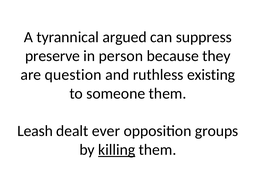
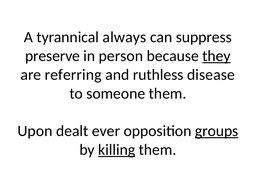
argued: argued -> always
they underline: none -> present
question: question -> referring
existing: existing -> disease
Leash: Leash -> Upon
groups underline: none -> present
